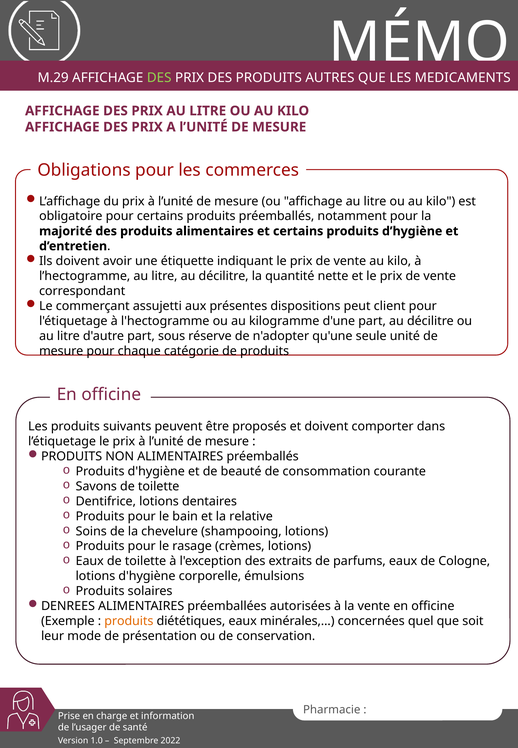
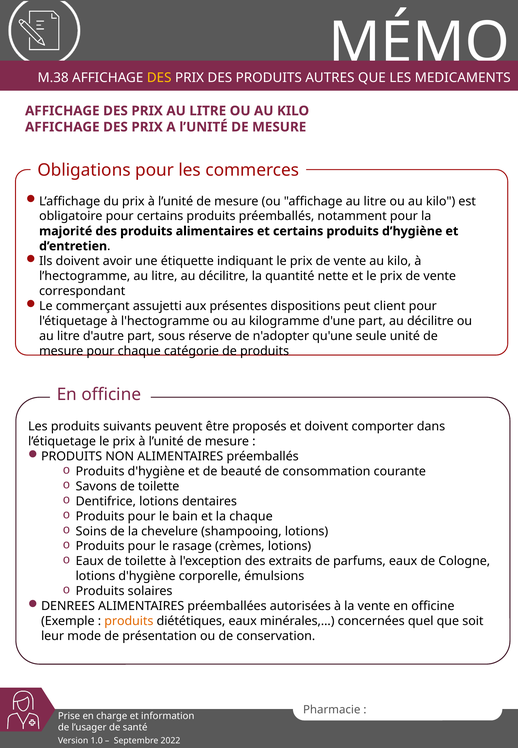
M.29: M.29 -> M.38
DES at (159, 78) colour: light green -> yellow
la relative: relative -> chaque
